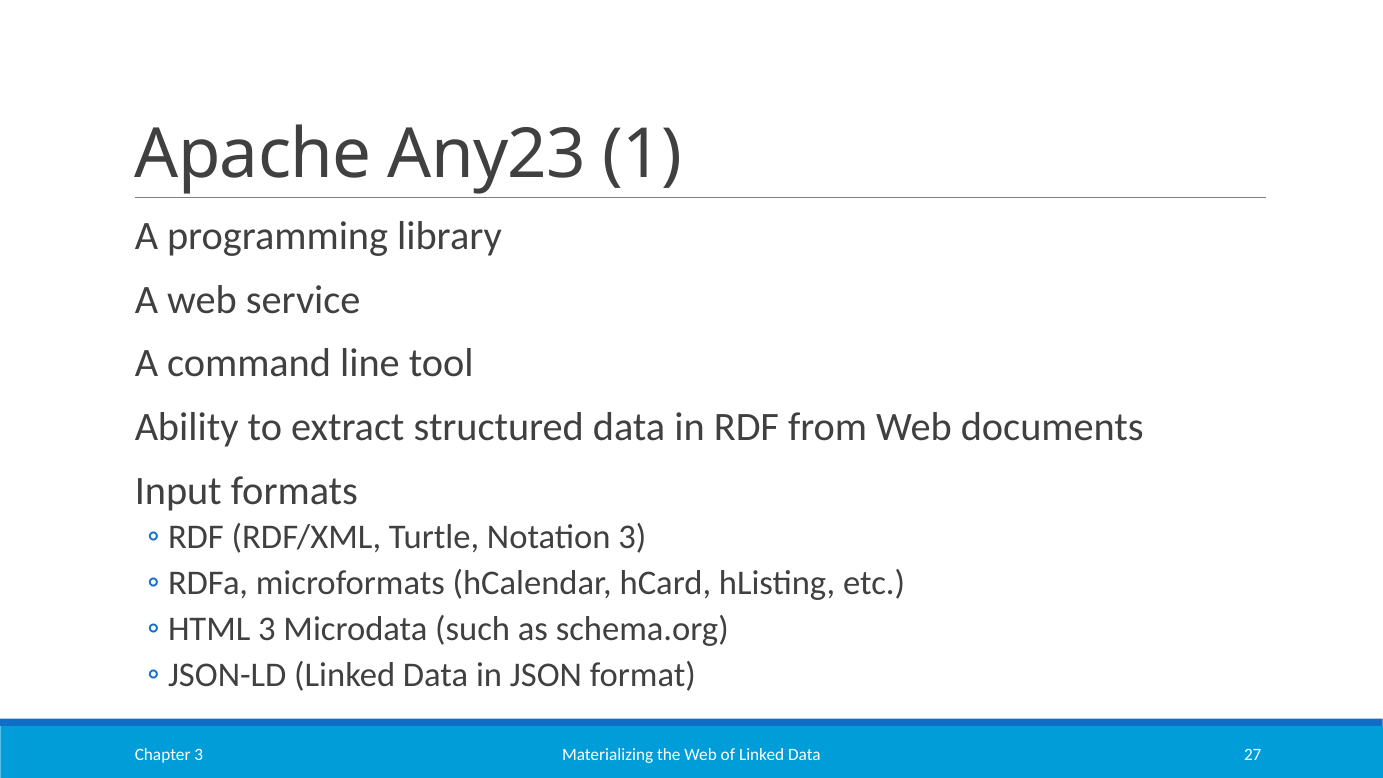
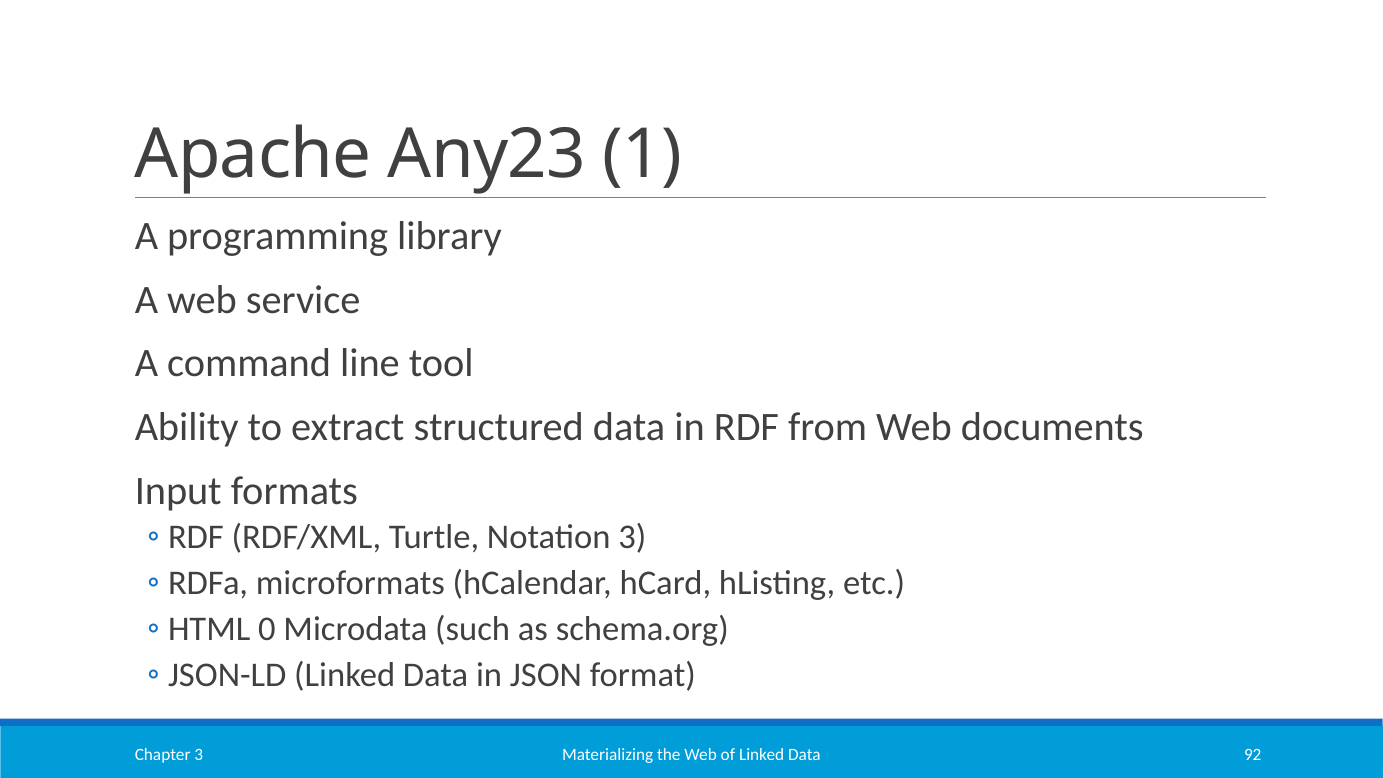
3 at (267, 629): 3 -> 0
27: 27 -> 92
